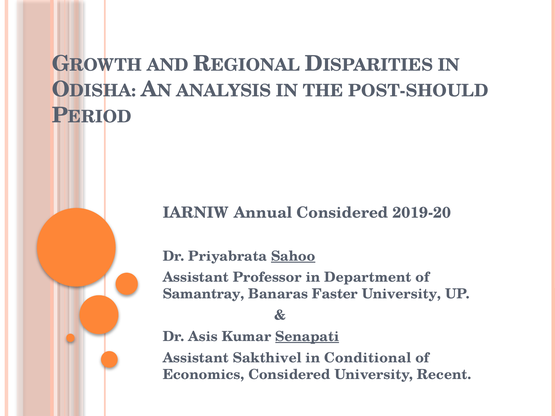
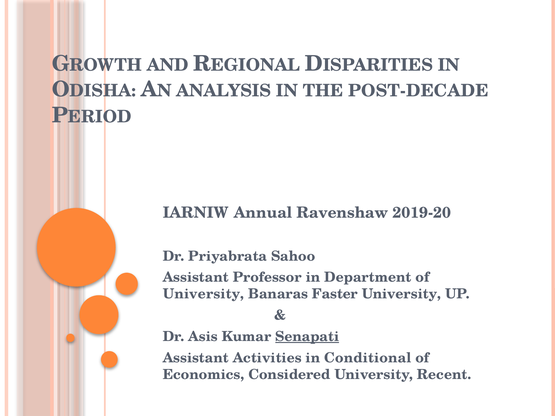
POST-SHOULD: POST-SHOULD -> POST-DECADE
Annual Considered: Considered -> Ravenshaw
Sahoo underline: present -> none
Samantray at (204, 294): Samantray -> University
Sakthivel: Sakthivel -> Activities
